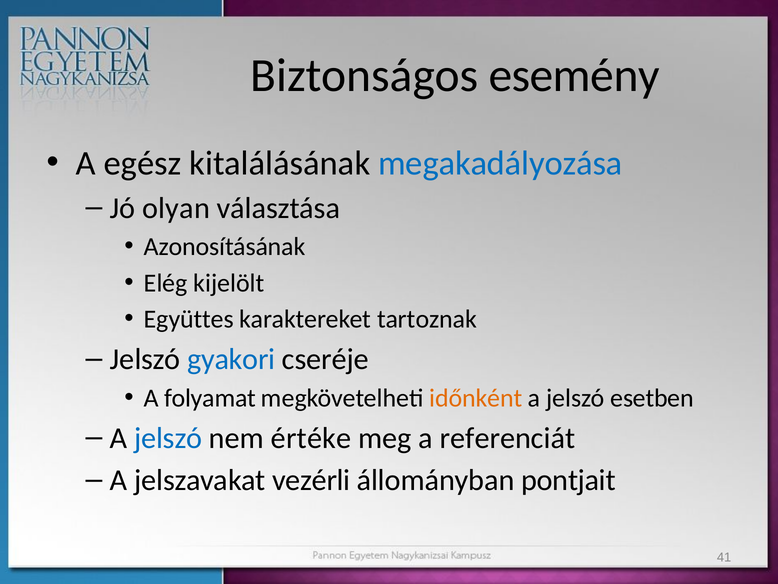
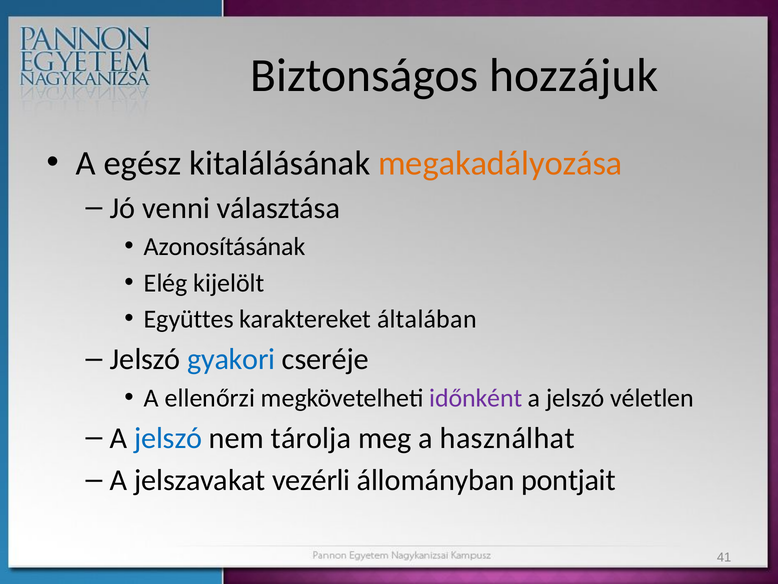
esemény: esemény -> hozzájuk
megakadályozása colour: blue -> orange
olyan: olyan -> venni
tartoznak: tartoznak -> általában
folyamat: folyamat -> ellenőrzi
időnként colour: orange -> purple
esetben: esetben -> véletlen
értéke: értéke -> tárolja
referenciát: referenciát -> használhat
